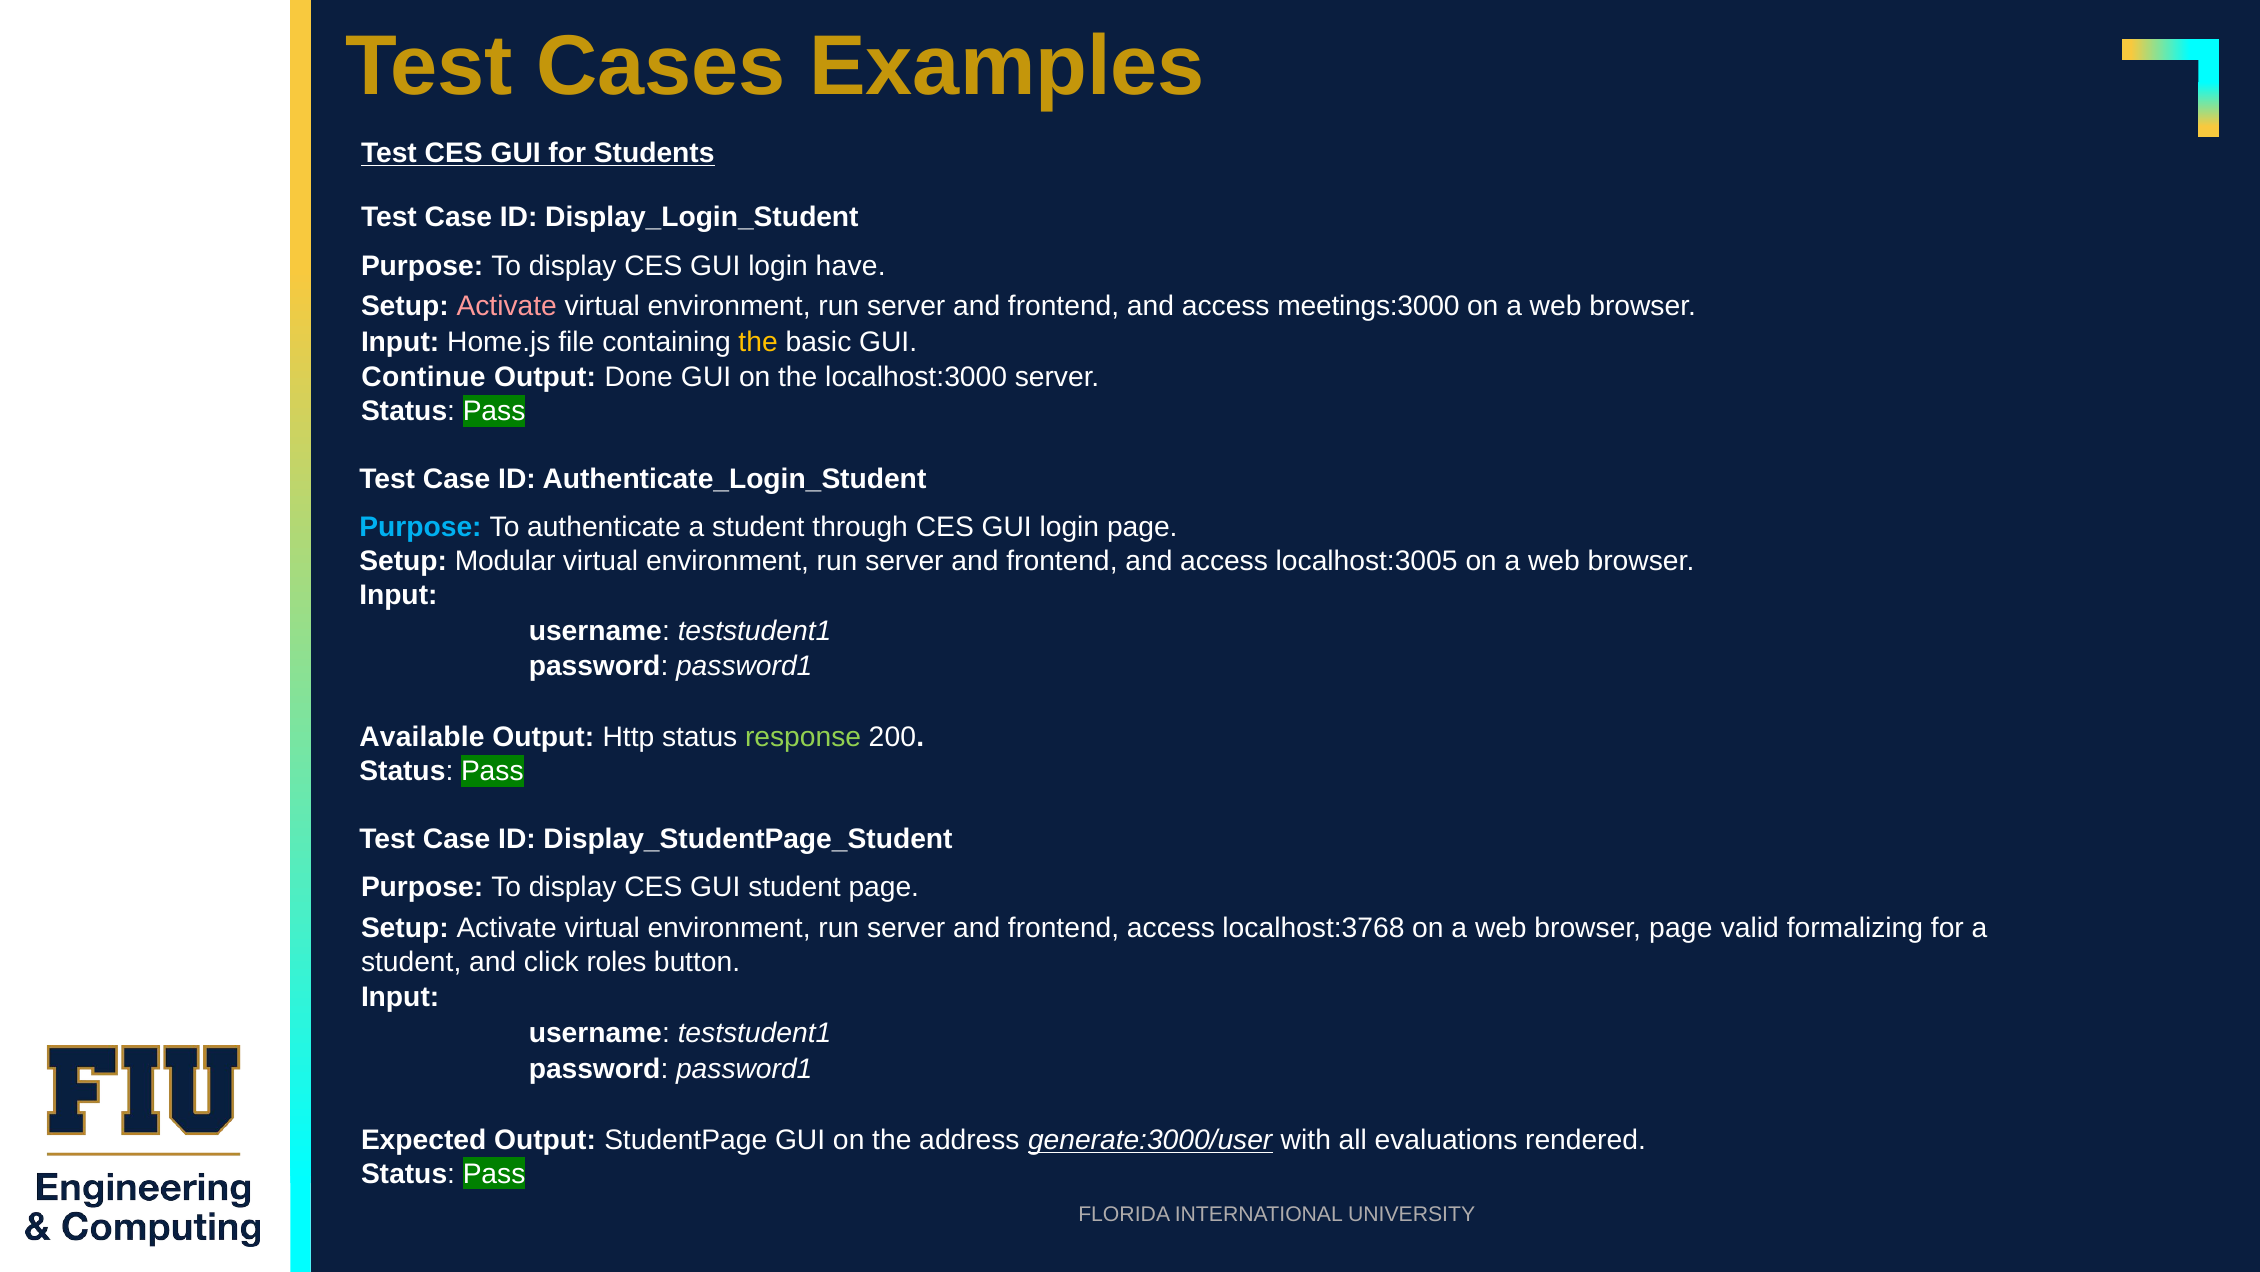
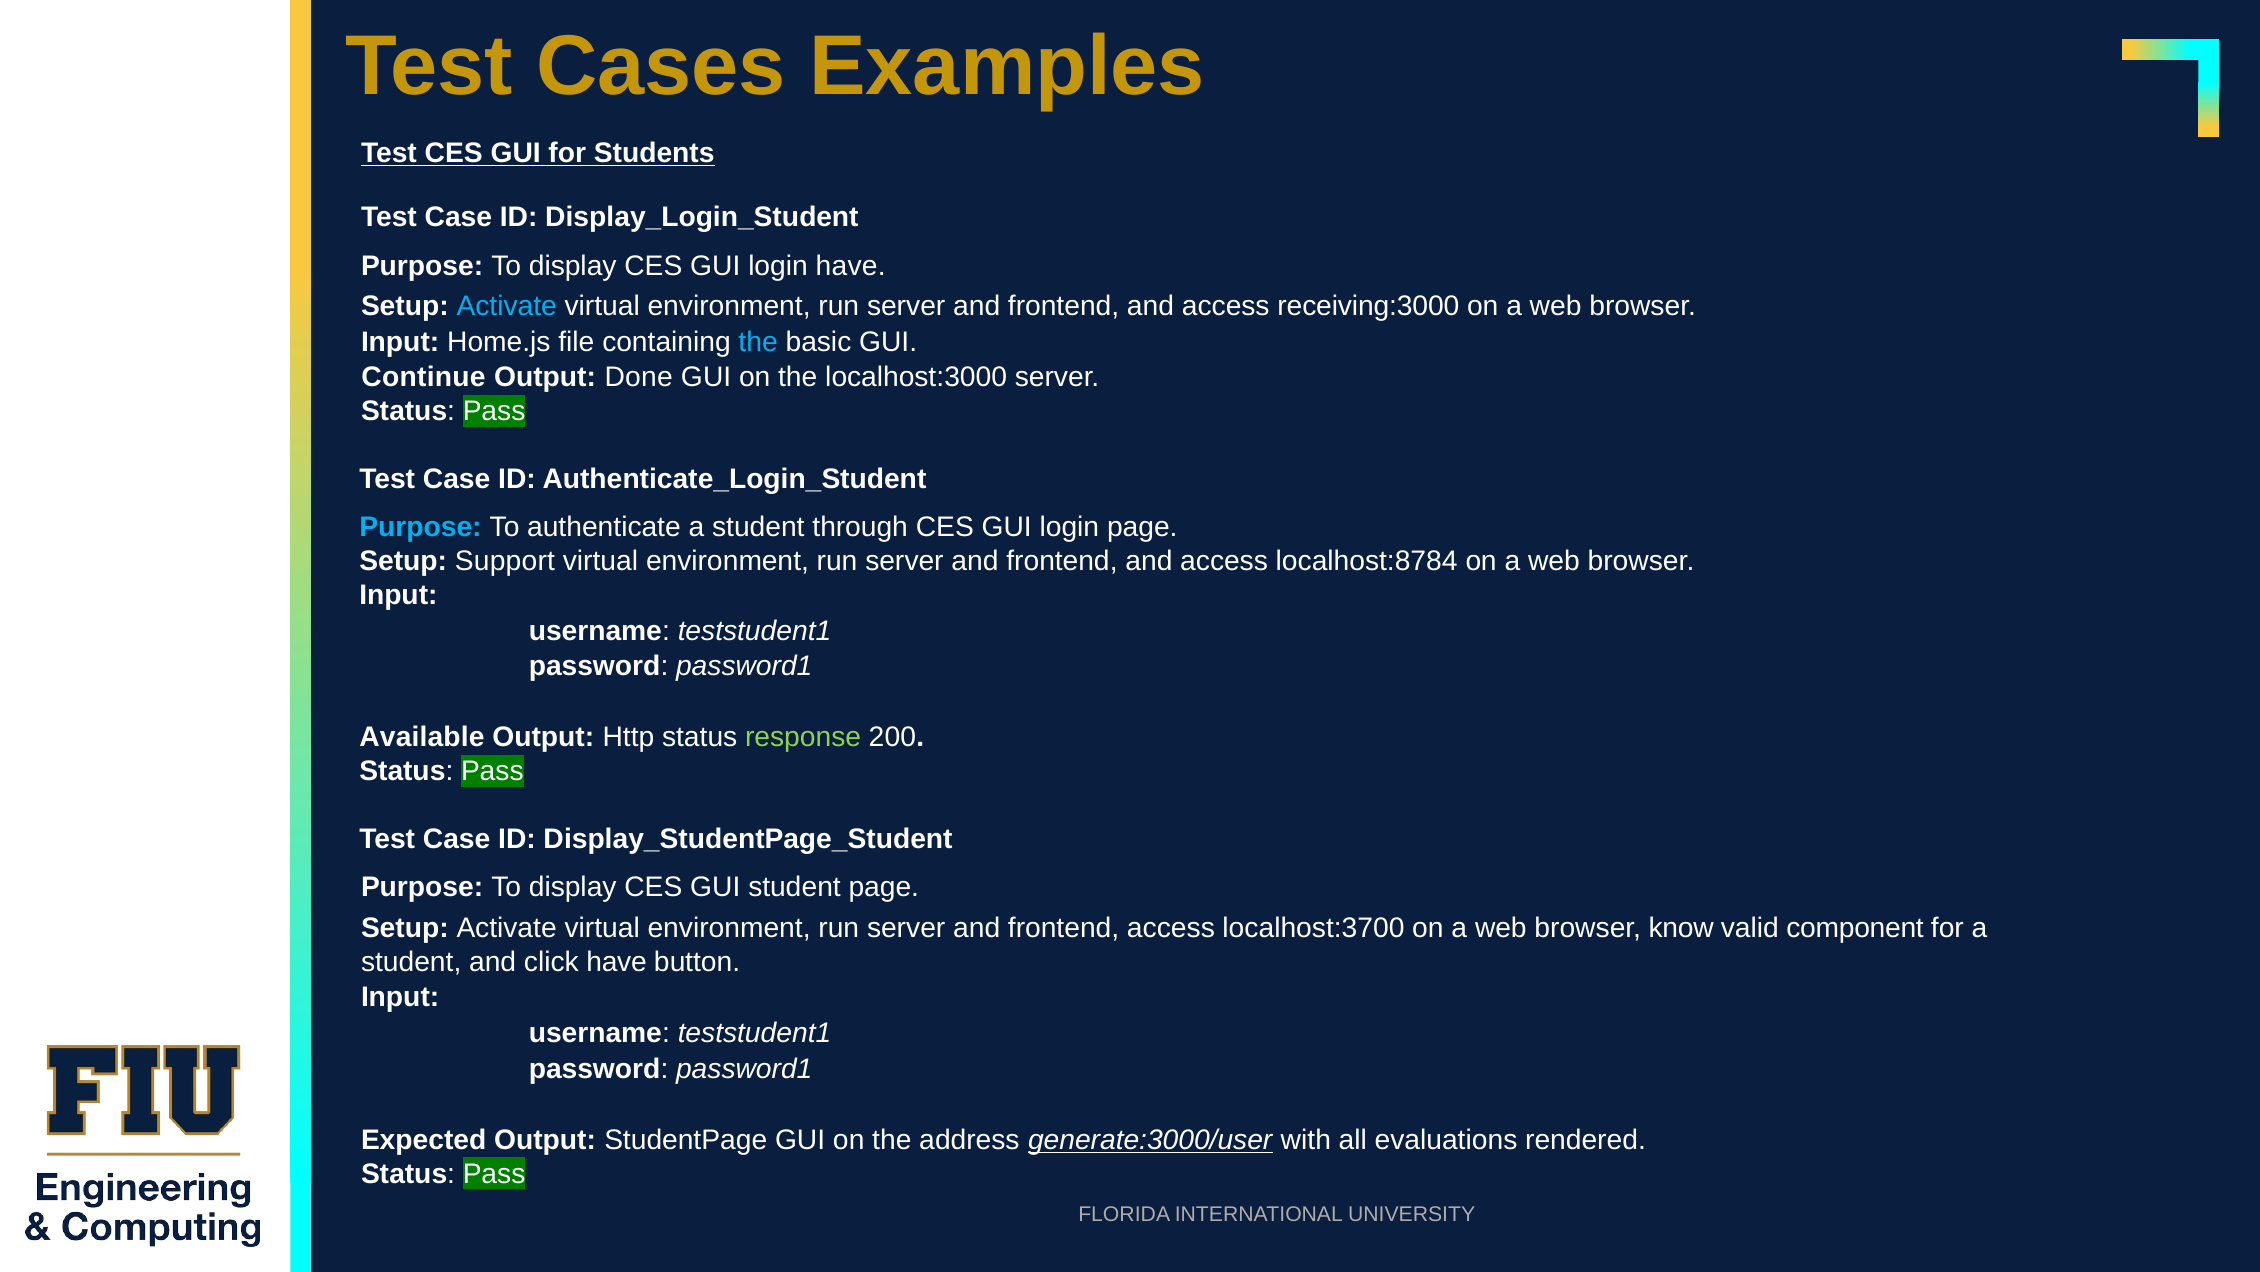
Activate at (507, 306) colour: pink -> light blue
meetings:3000: meetings:3000 -> receiving:3000
the at (758, 342) colour: yellow -> light blue
Modular: Modular -> Support
localhost:3005: localhost:3005 -> localhost:8784
localhost:3768: localhost:3768 -> localhost:3700
browser page: page -> know
formalizing: formalizing -> component
click roles: roles -> have
